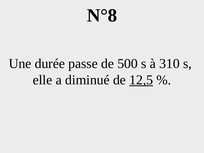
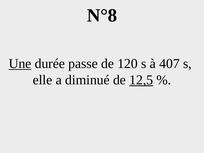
Une underline: none -> present
500: 500 -> 120
310: 310 -> 407
